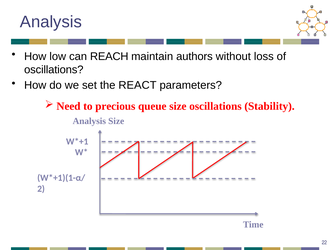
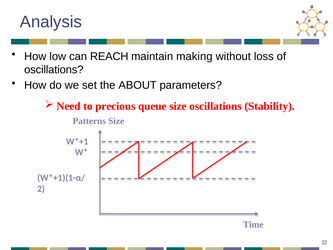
authors: authors -> making
REACT: REACT -> ABOUT
Analysis at (89, 121): Analysis -> Patterns
